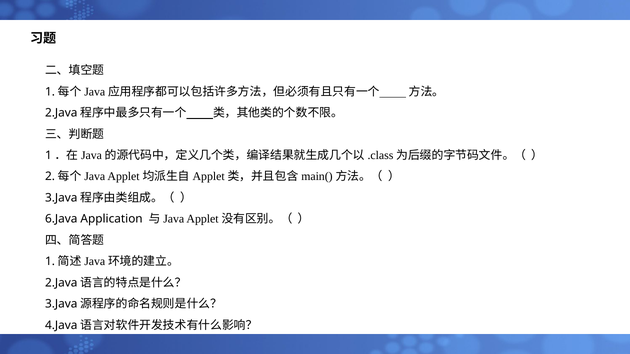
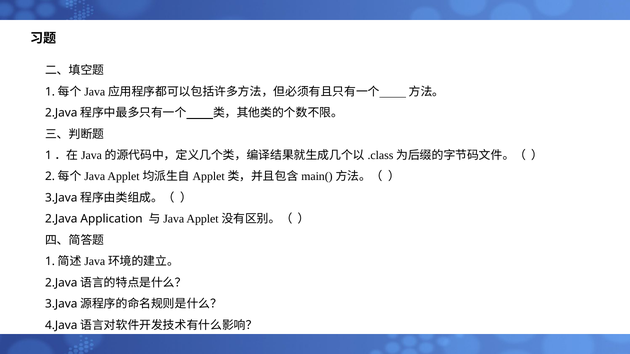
6.Java: 6.Java -> 2.Java
